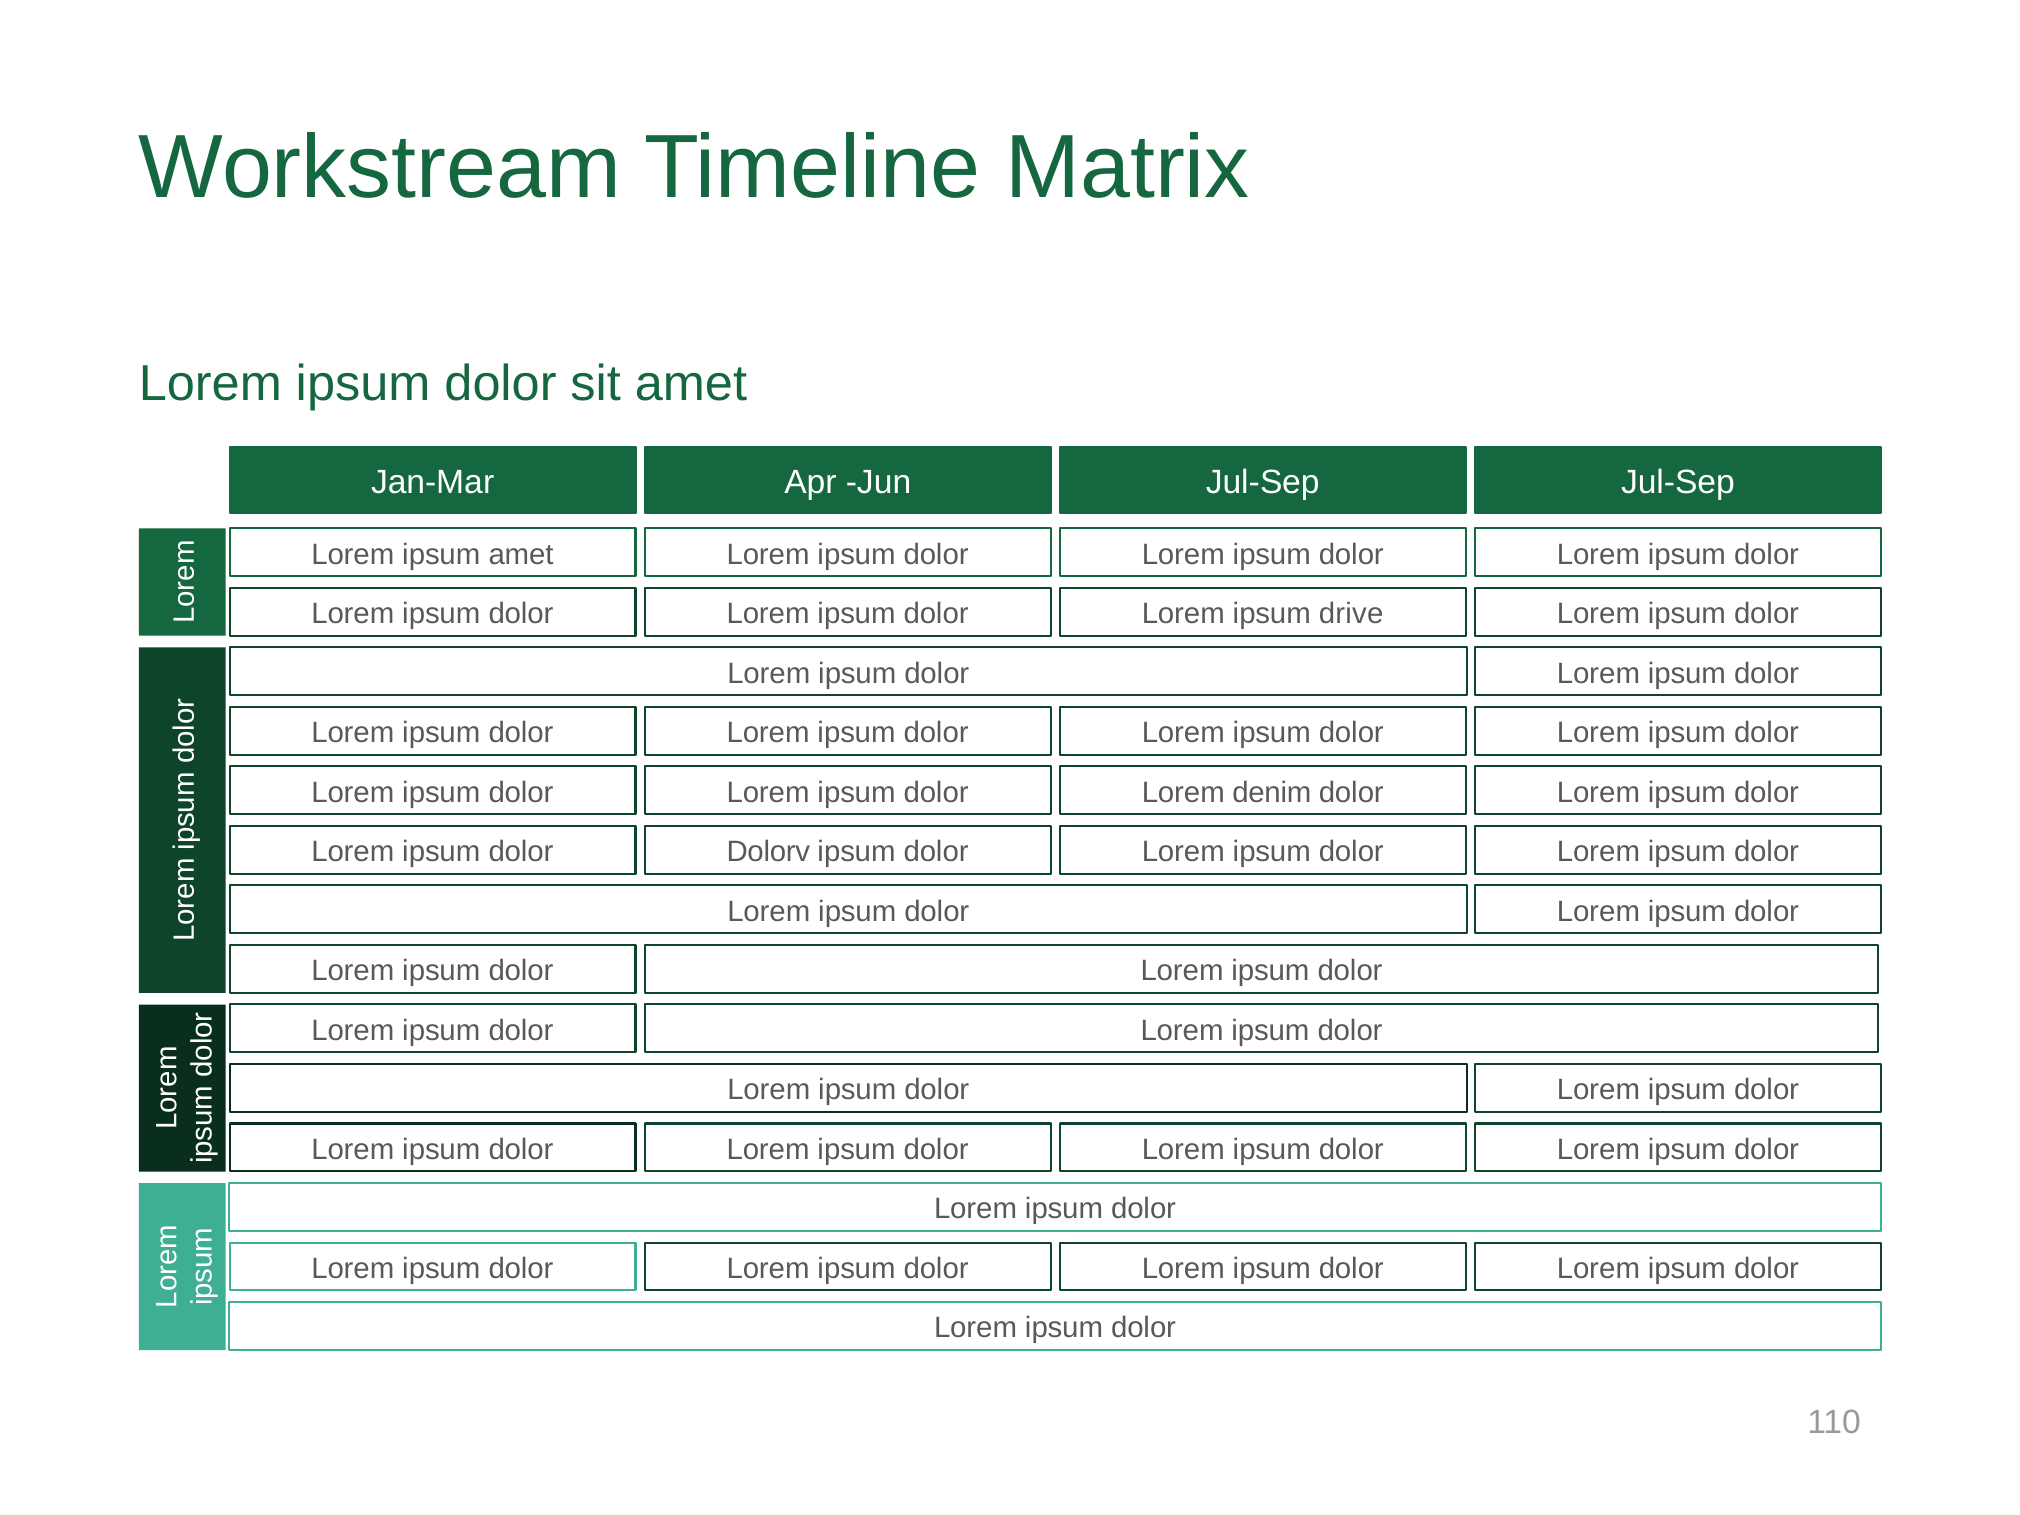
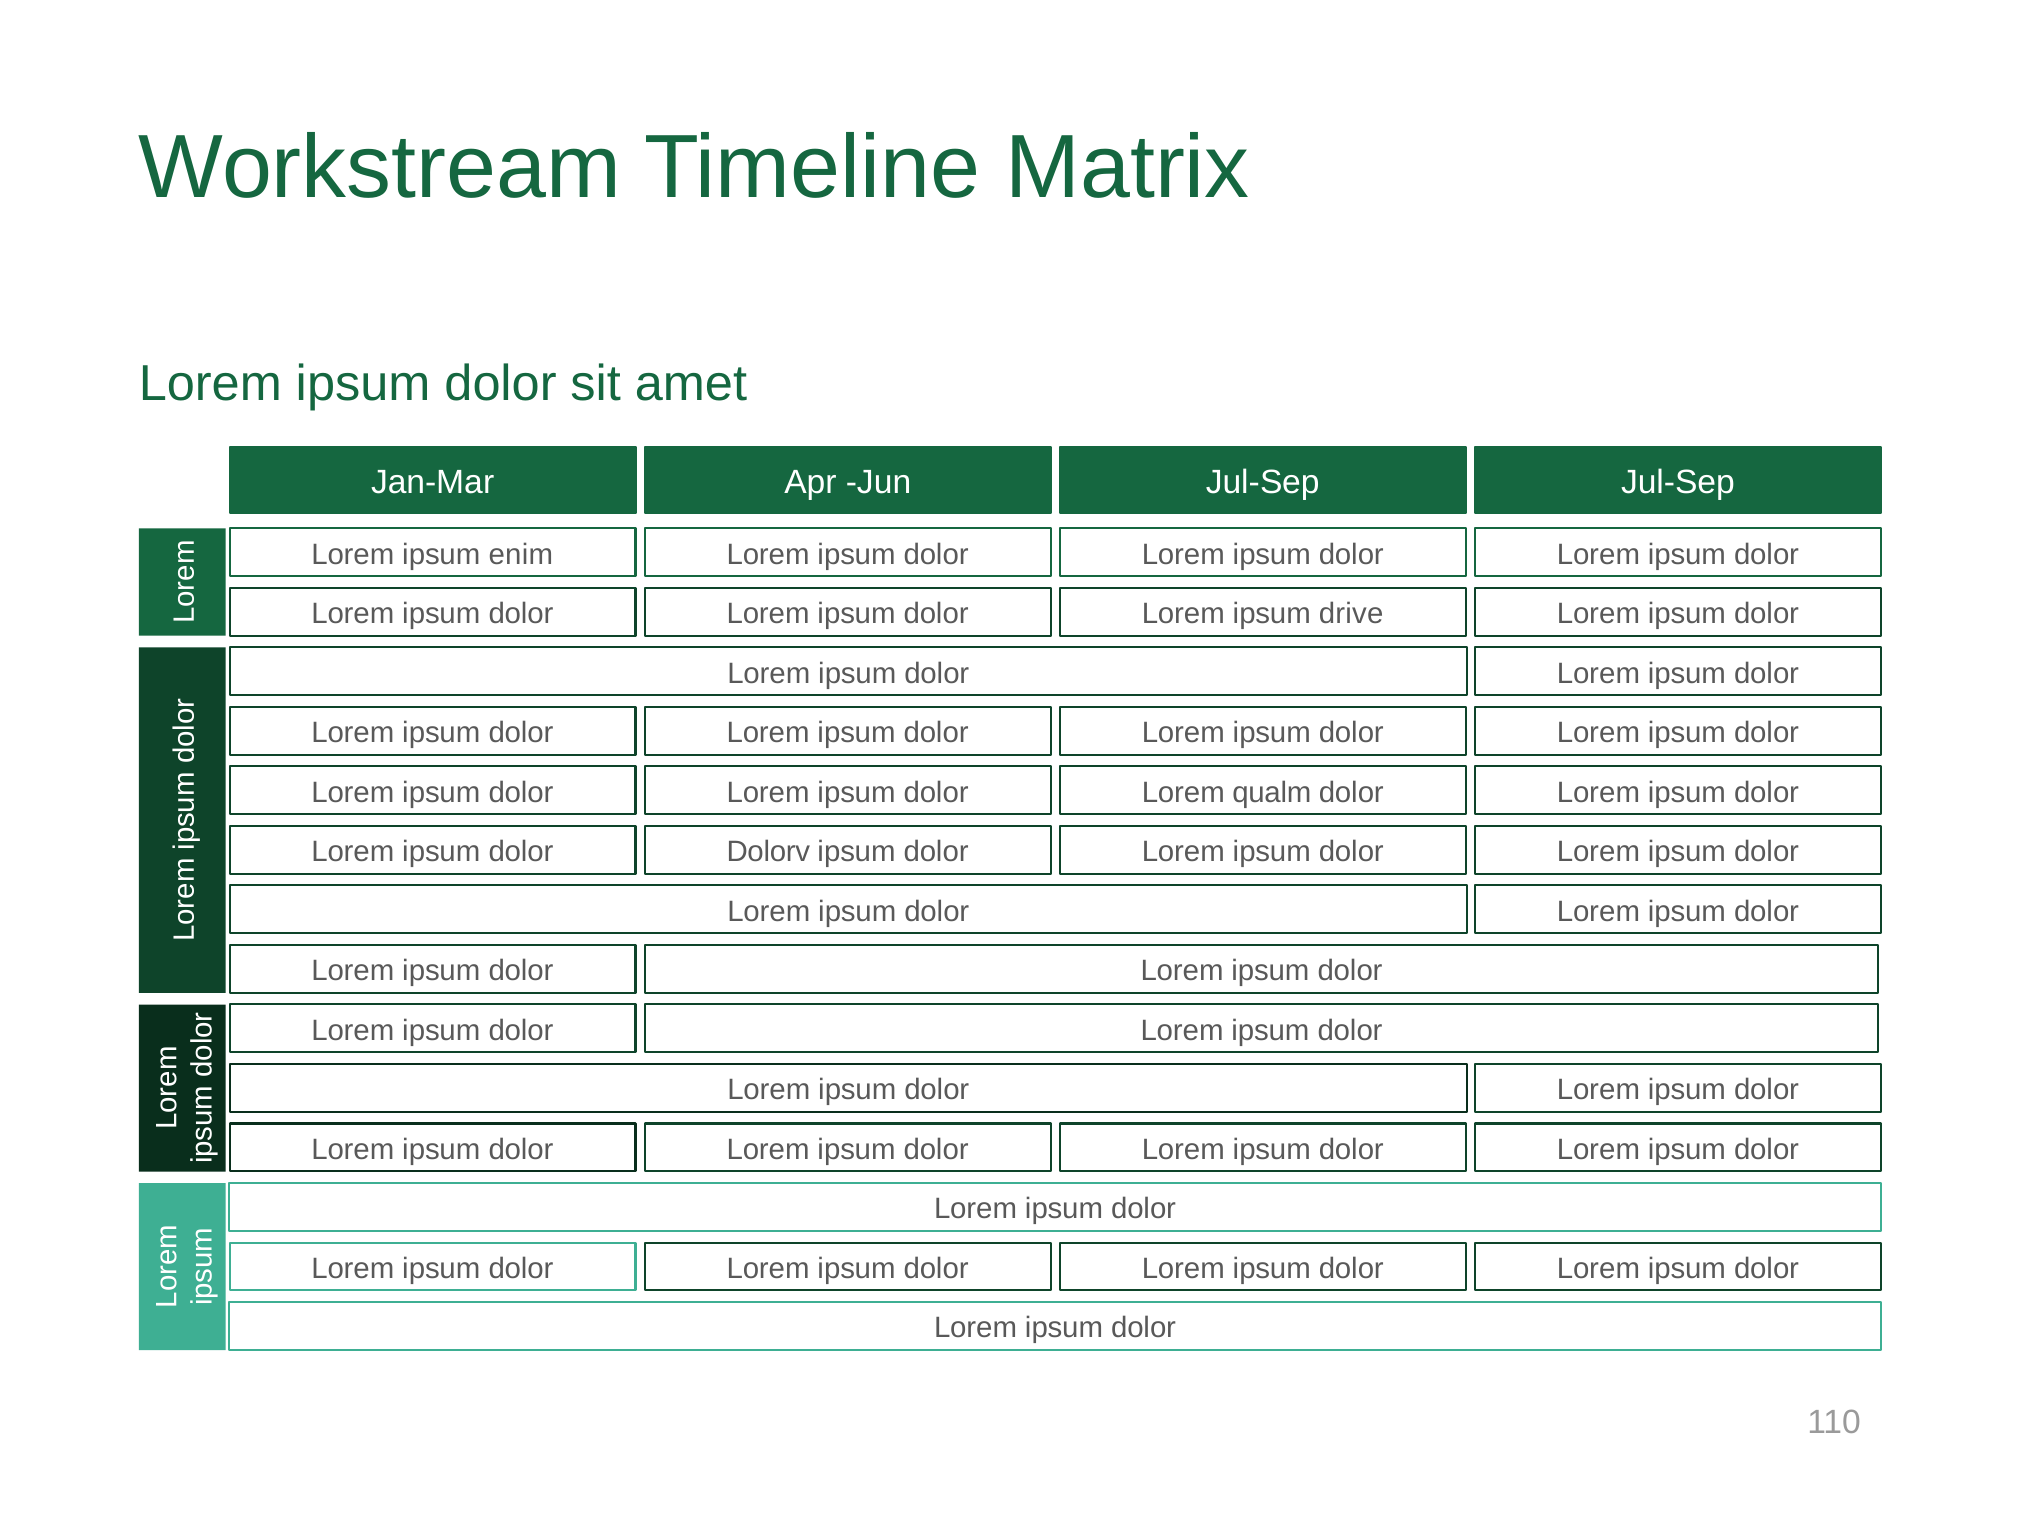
ipsum amet: amet -> enim
denim: denim -> qualm
